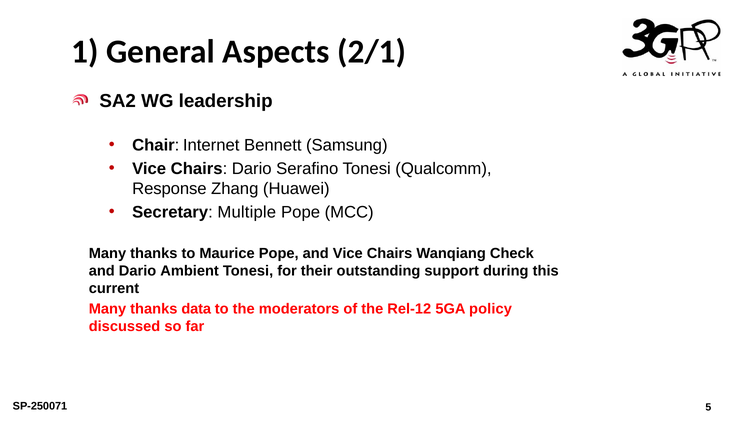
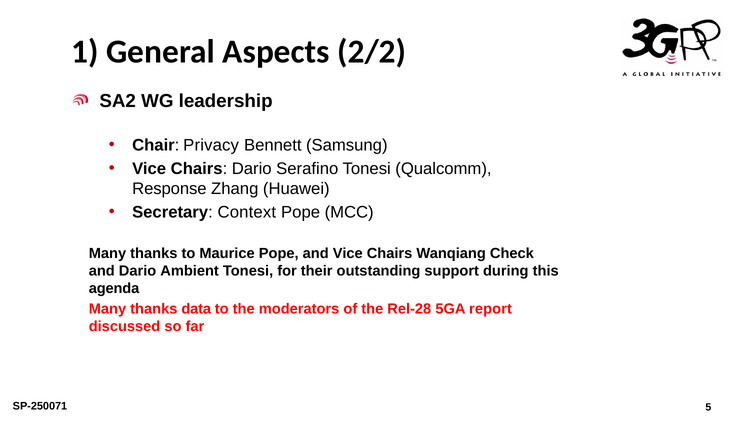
2/1: 2/1 -> 2/2
Internet: Internet -> Privacy
Multiple: Multiple -> Context
current: current -> agenda
Rel-12: Rel-12 -> Rel-28
policy: policy -> report
